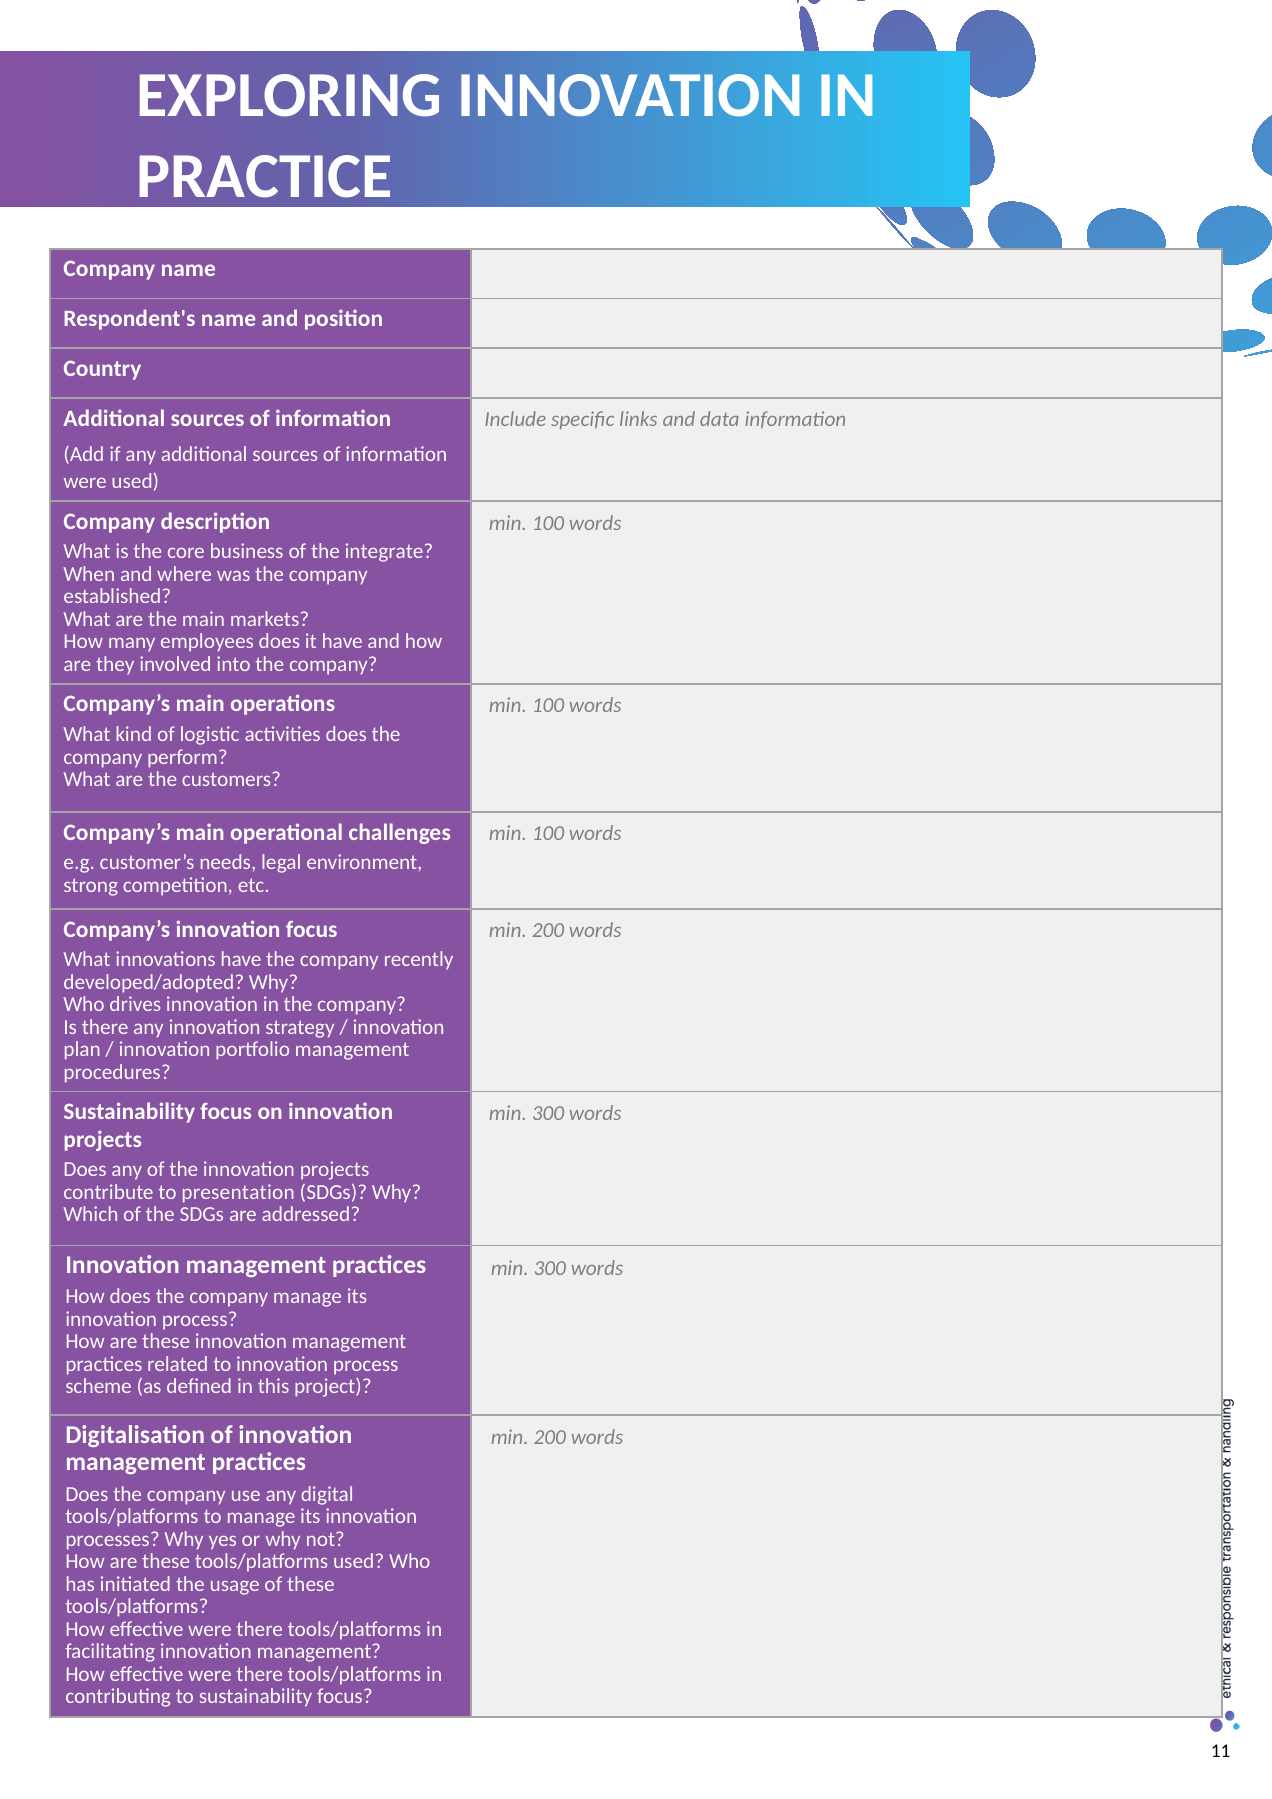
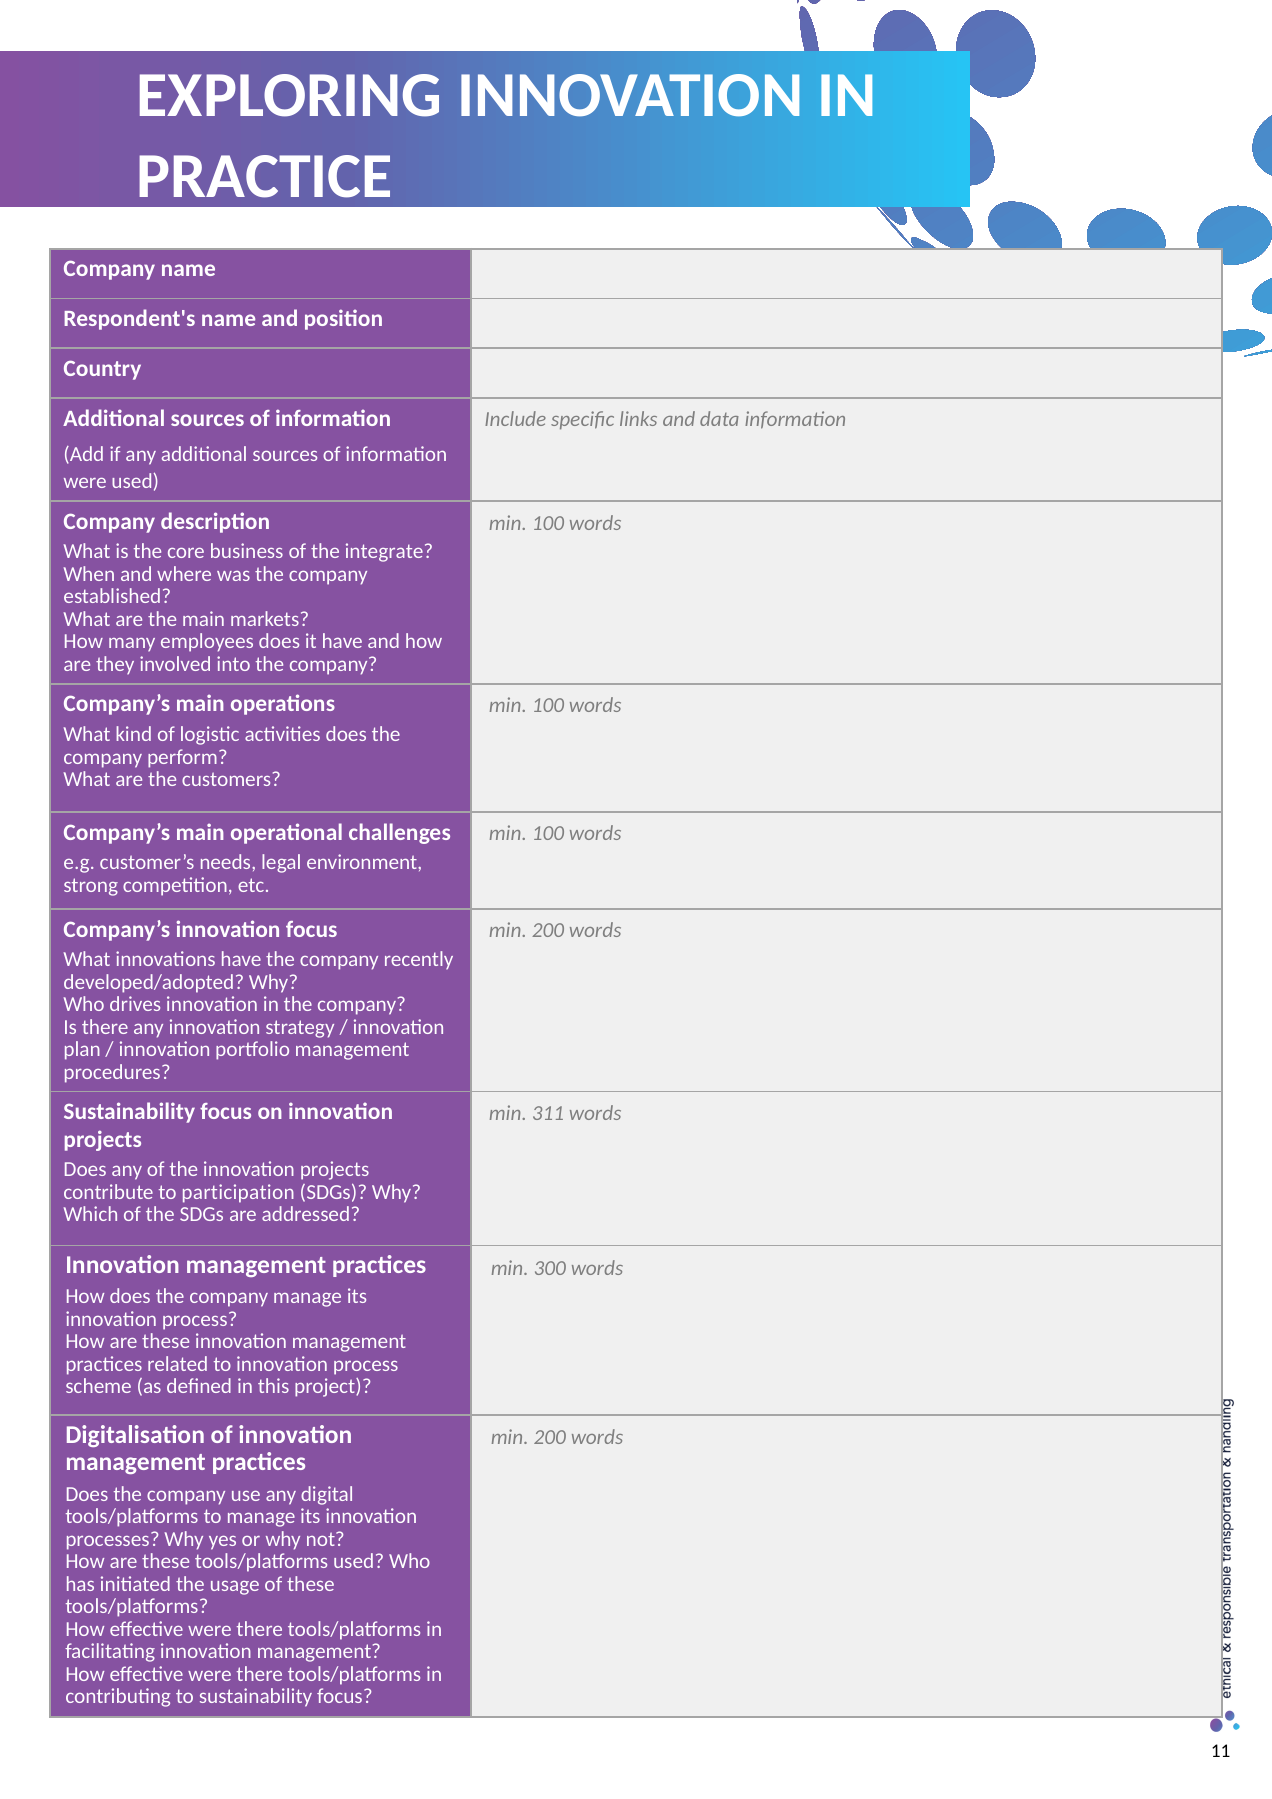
300 at (548, 1113): 300 -> 311
presentation: presentation -> participation
